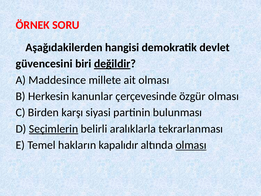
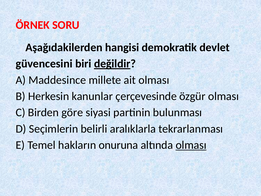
karşı: karşı -> göre
Seçimlerin underline: present -> none
kapalıdır: kapalıdır -> onuruna
